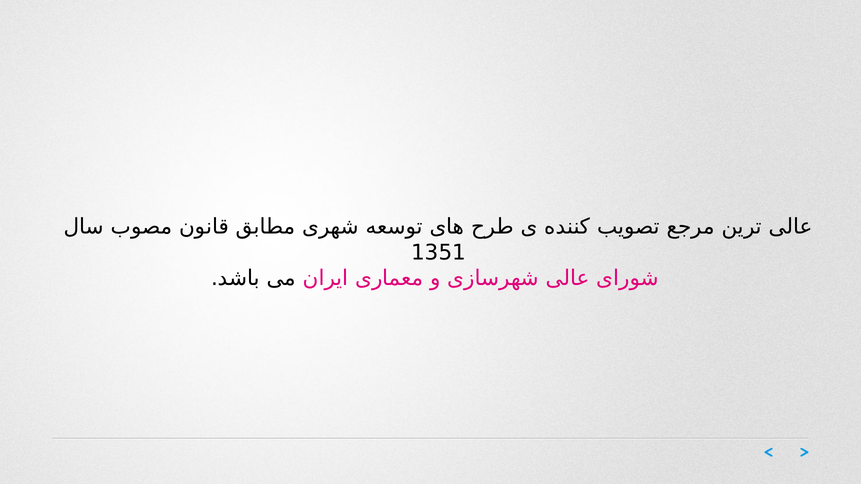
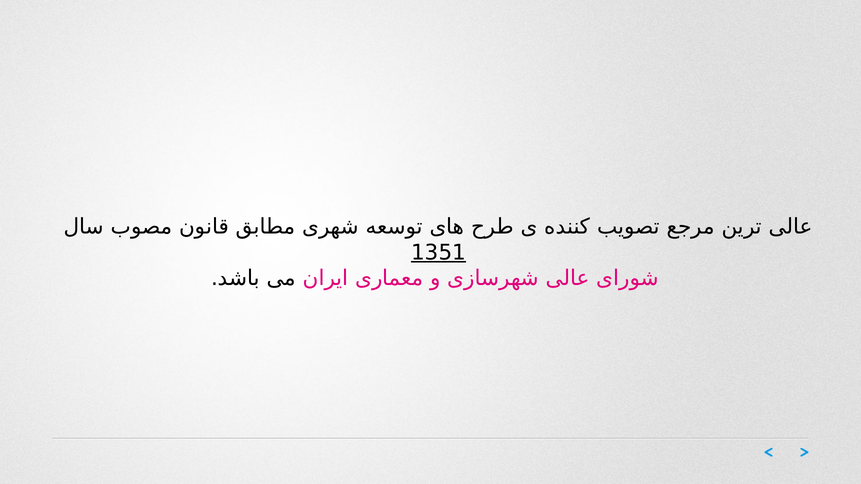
1351 underline: none -> present
